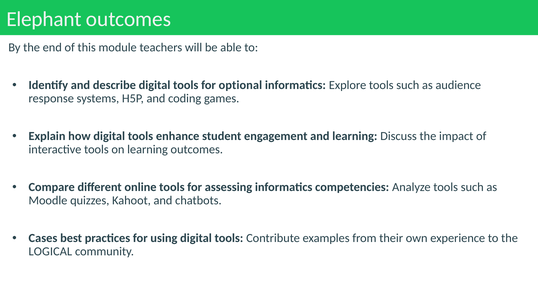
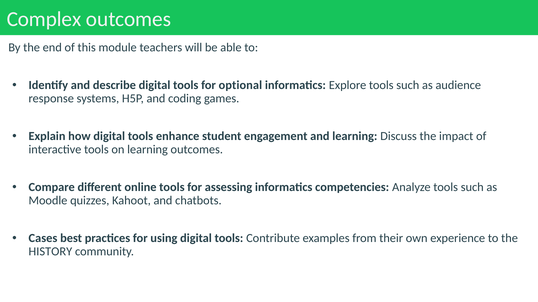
Elephant: Elephant -> Complex
LOGICAL: LOGICAL -> HISTORY
